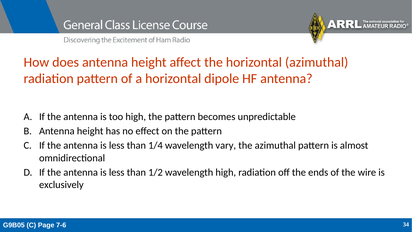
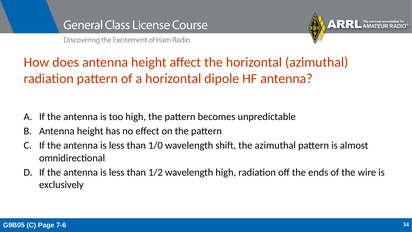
1/4: 1/4 -> 1/0
vary: vary -> shift
